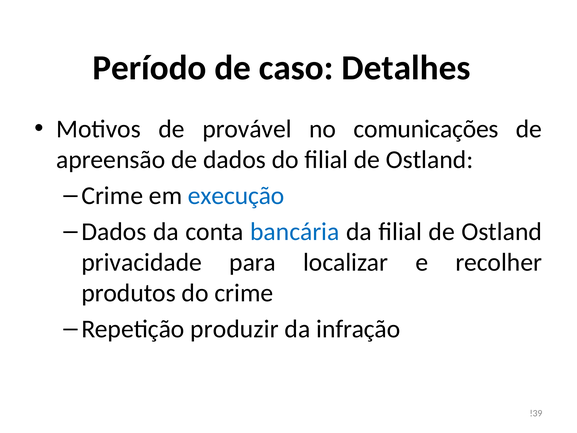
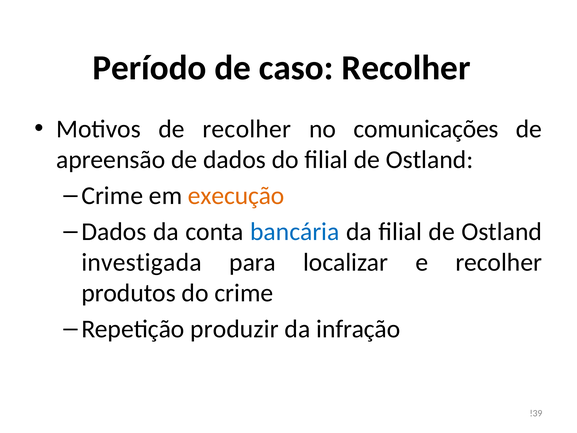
caso Detalhes: Detalhes -> Recolher
de provável: provável -> recolher
execução colour: blue -> orange
privacidade: privacidade -> investigada
